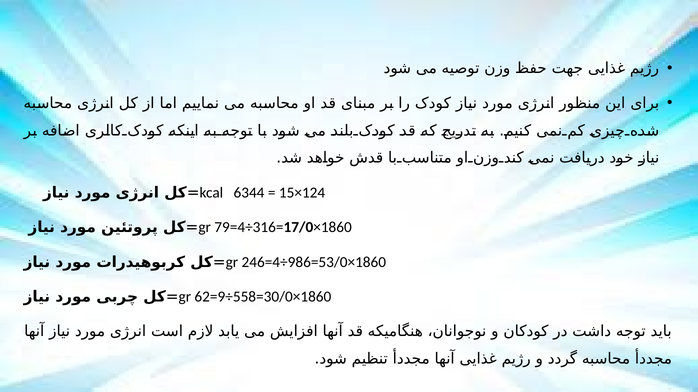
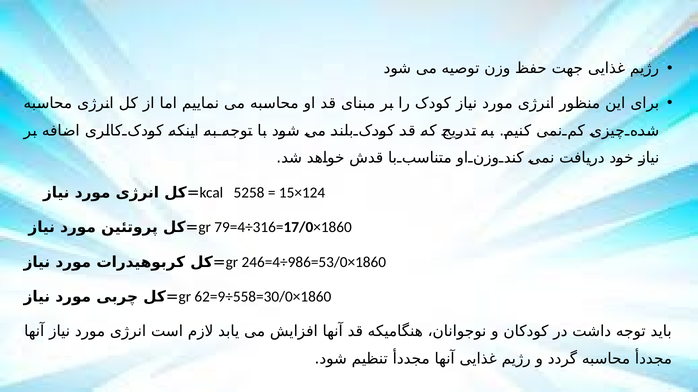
6344: 6344 -> 5258
